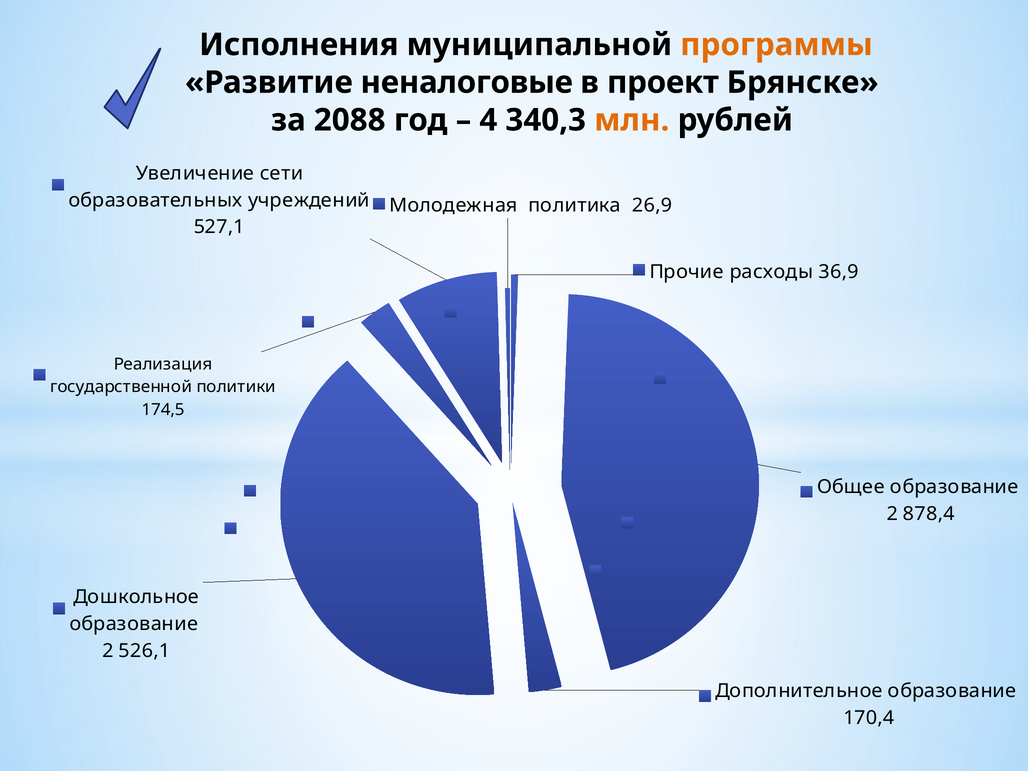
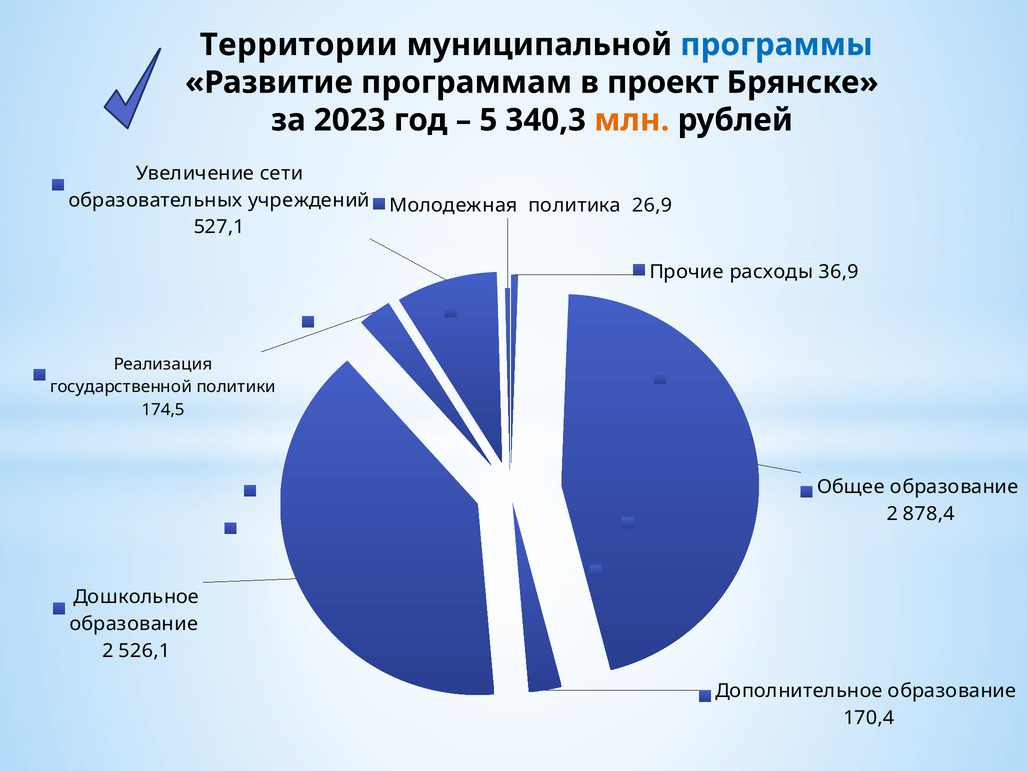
Исполнения: Исполнения -> Территории
программы colour: orange -> blue
неналоговые: неналоговые -> программам
2088: 2088 -> 2023
4: 4 -> 5
